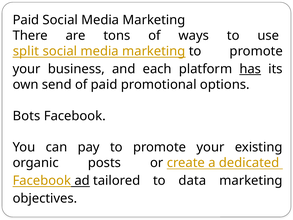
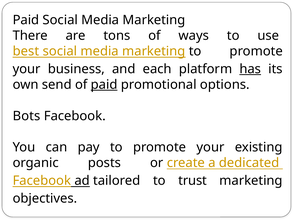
split: split -> best
paid at (104, 85) underline: none -> present
data: data -> trust
